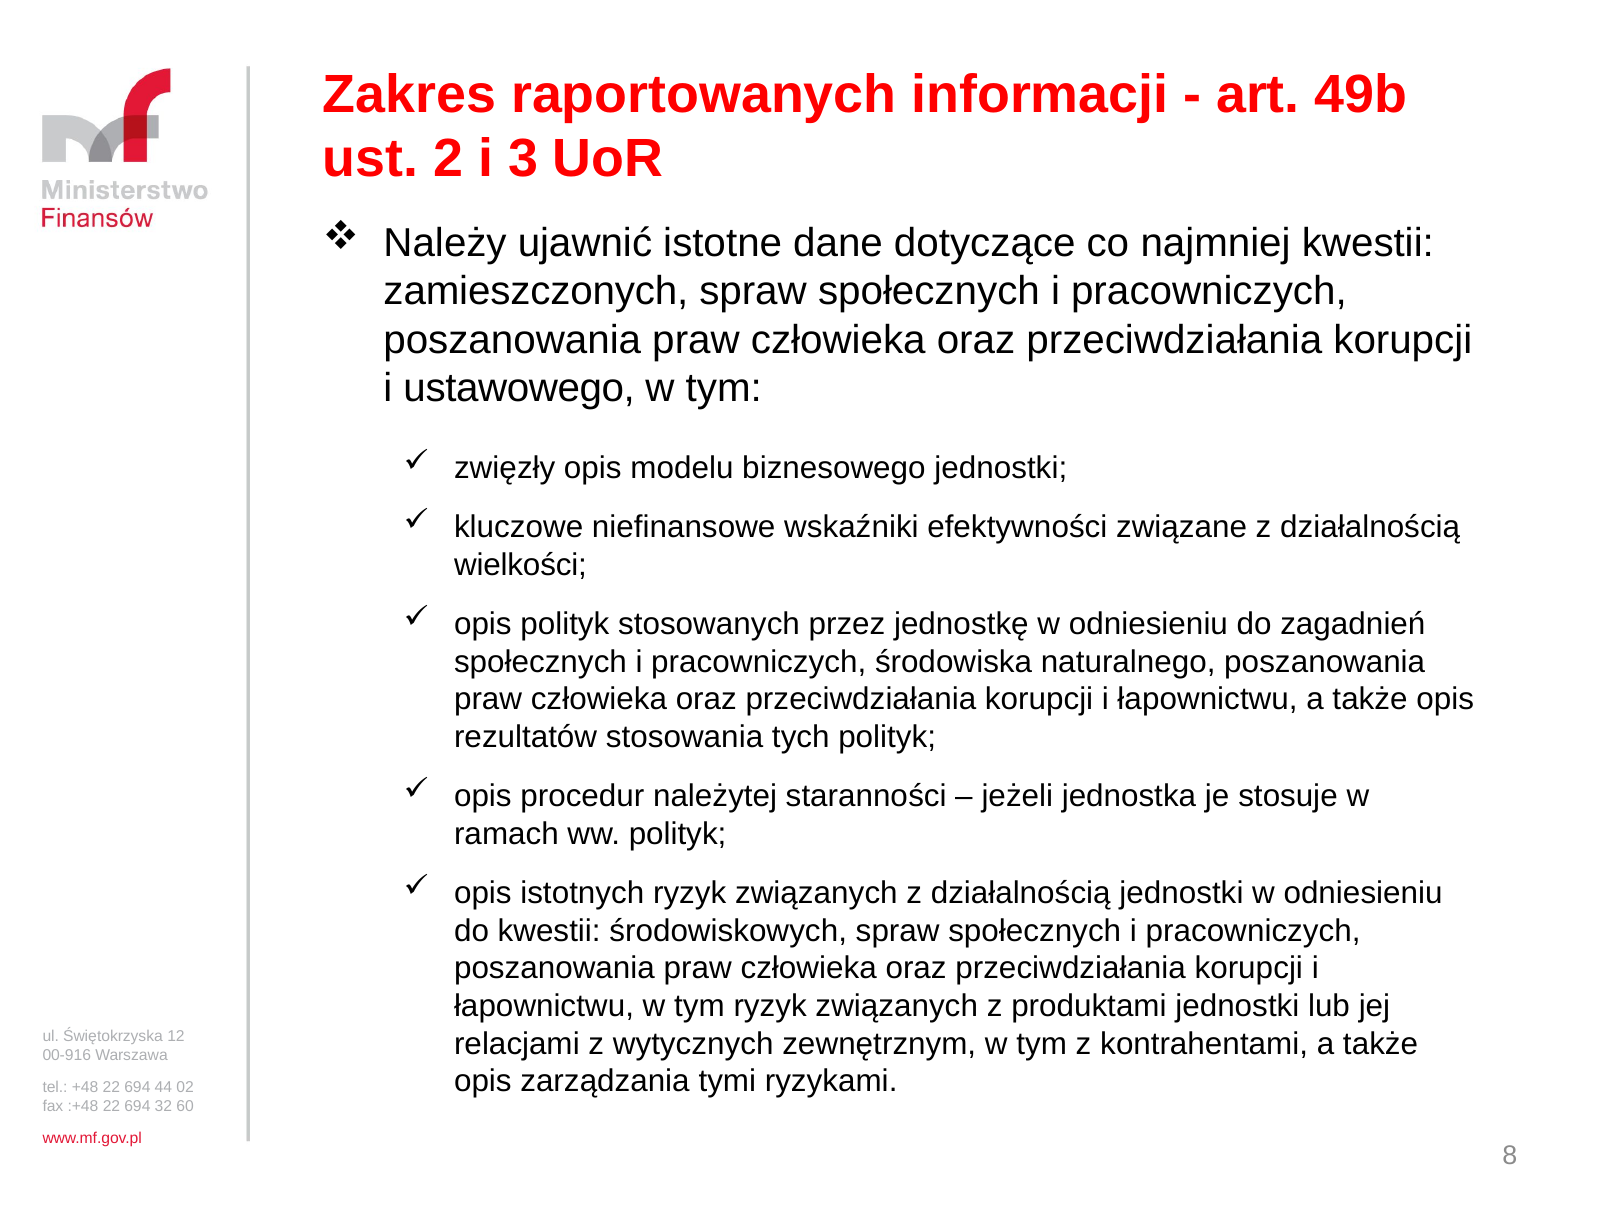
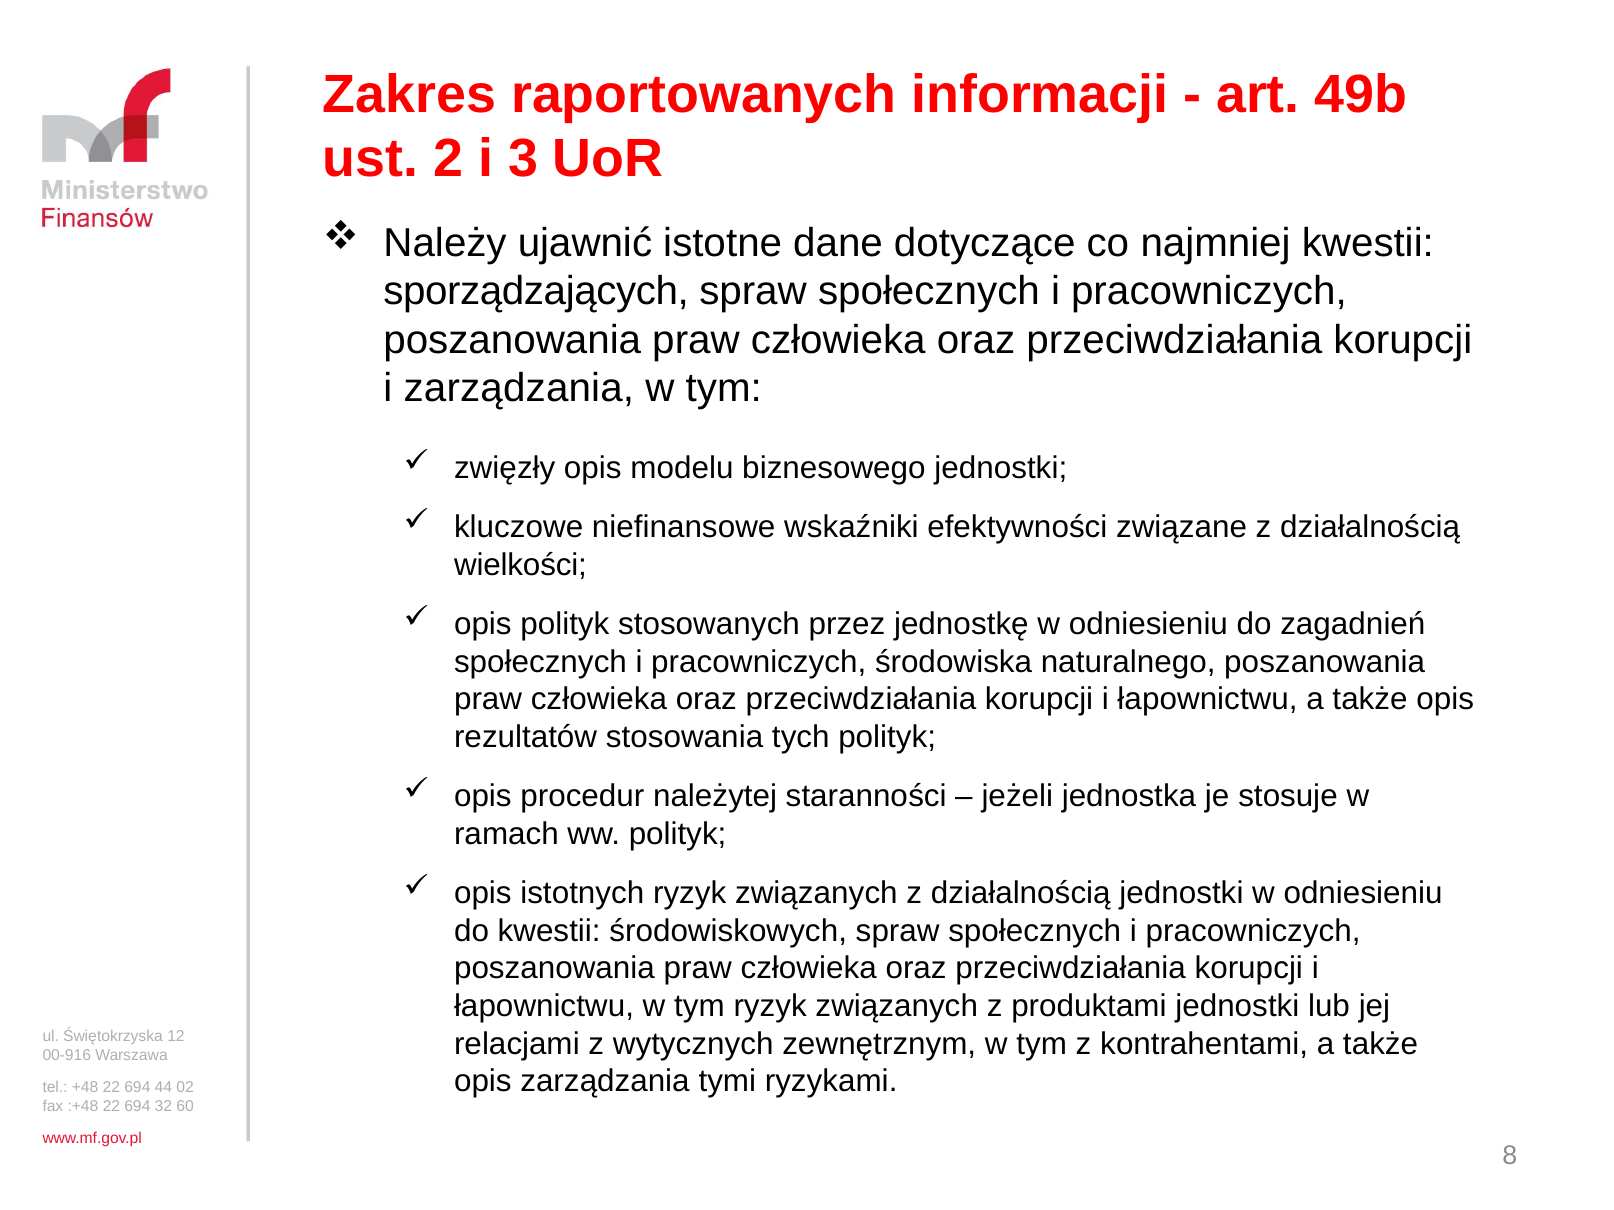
zamieszczonych: zamieszczonych -> sporządzających
i ustawowego: ustawowego -> zarządzania
